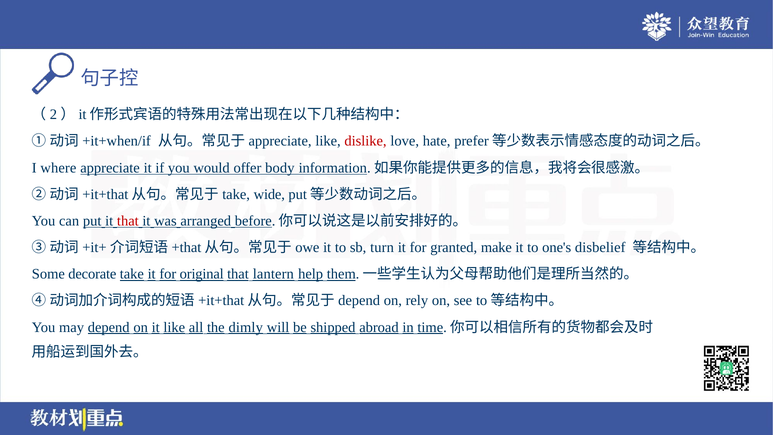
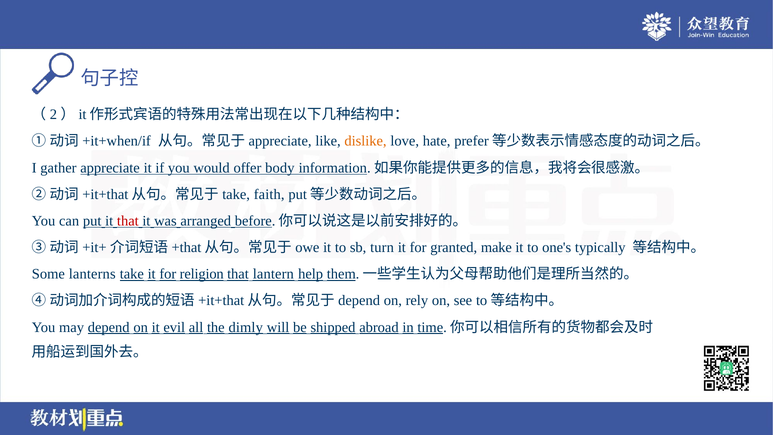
dislike colour: red -> orange
where: where -> gather
wide: wide -> faith
disbelief: disbelief -> typically
decorate: decorate -> lanterns
original: original -> religion
it like: like -> evil
